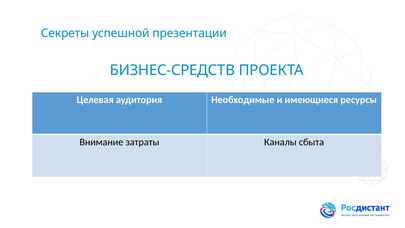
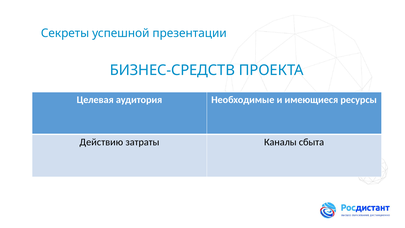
Внимание: Внимание -> Действию
